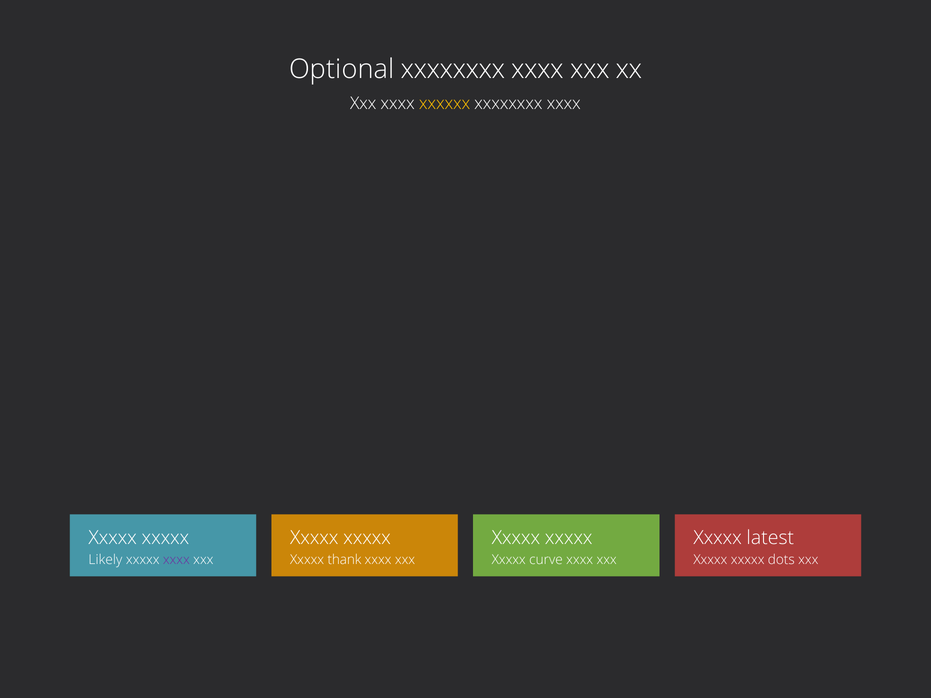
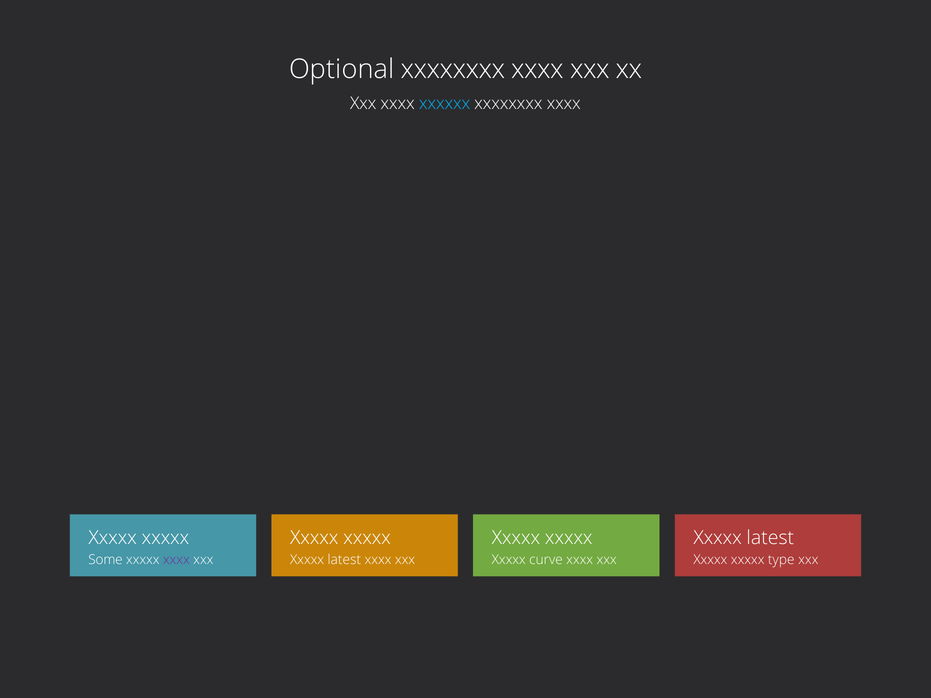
xxxxxx colour: yellow -> light blue
Likely: Likely -> Some
thank at (344, 560): thank -> latest
dots: dots -> type
